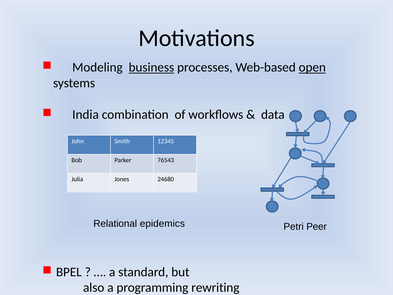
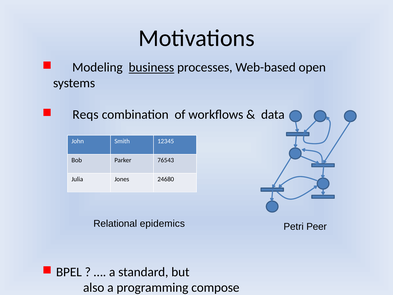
open underline: present -> none
India: India -> Reqs
rewriting: rewriting -> compose
